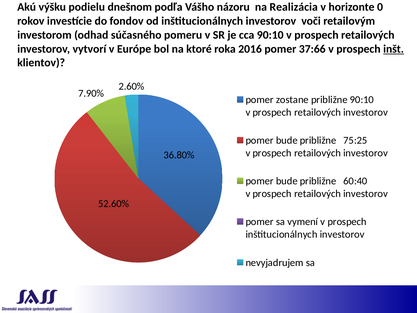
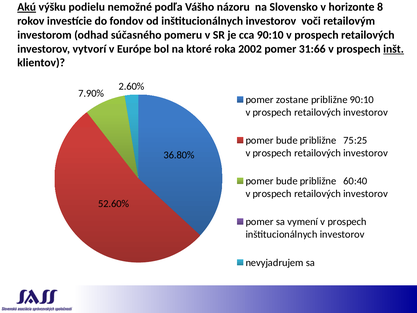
Akú underline: none -> present
dnešnom: dnešnom -> nemožné
Realizácia: Realizácia -> Slovensko
0: 0 -> 8
2016: 2016 -> 2002
37:66: 37:66 -> 31:66
